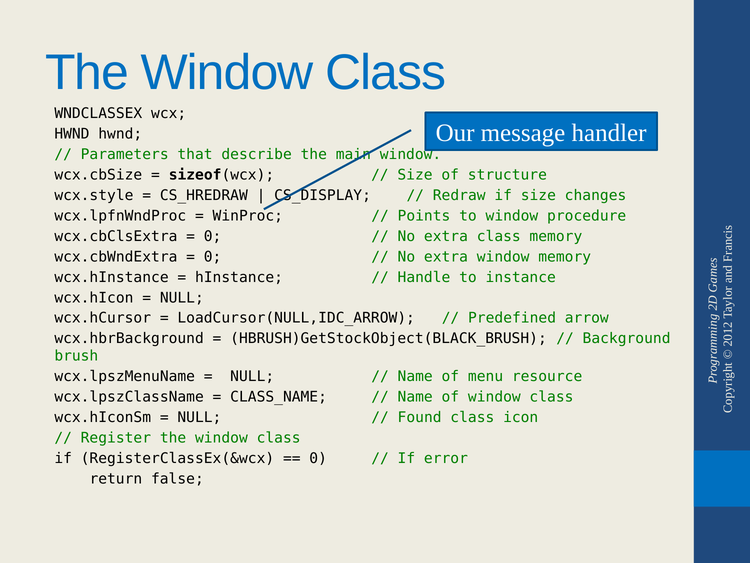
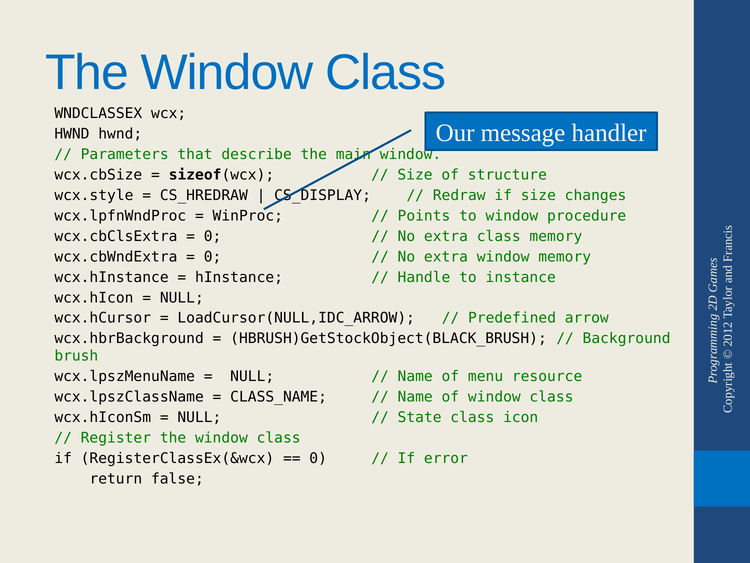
Found: Found -> State
